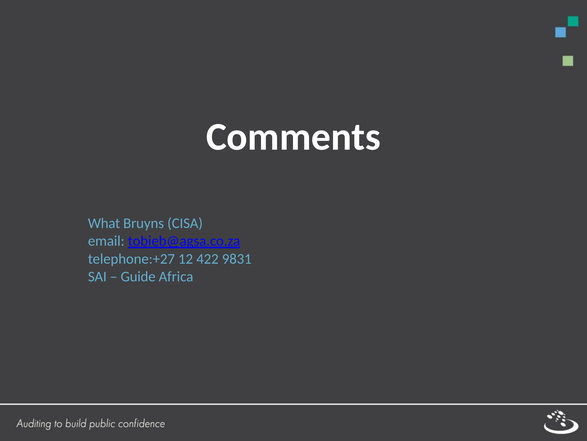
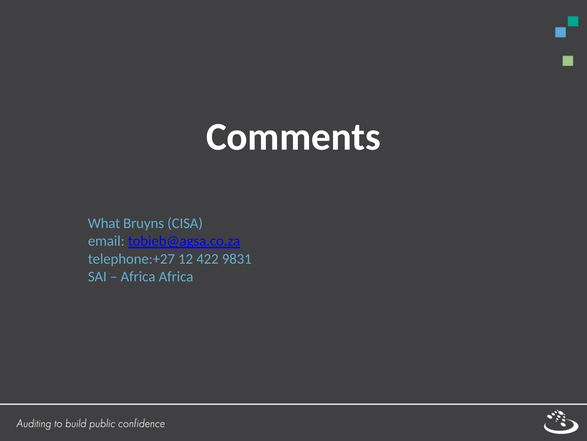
Guide at (138, 276): Guide -> Africa
